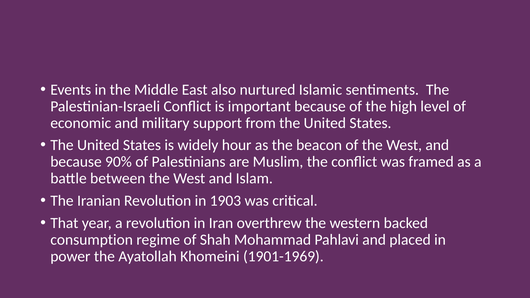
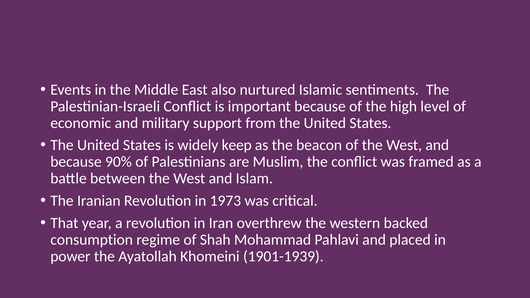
hour: hour -> keep
1903: 1903 -> 1973
1901-1969: 1901-1969 -> 1901-1939
